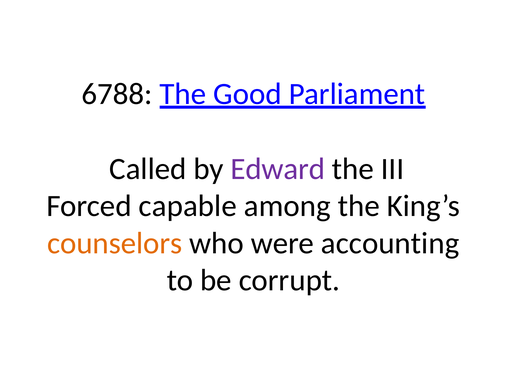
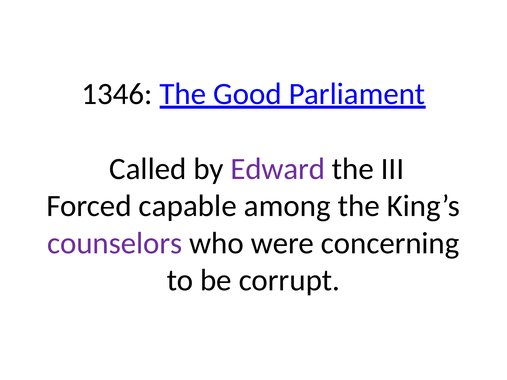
6788: 6788 -> 1346
counselors colour: orange -> purple
accounting: accounting -> concerning
